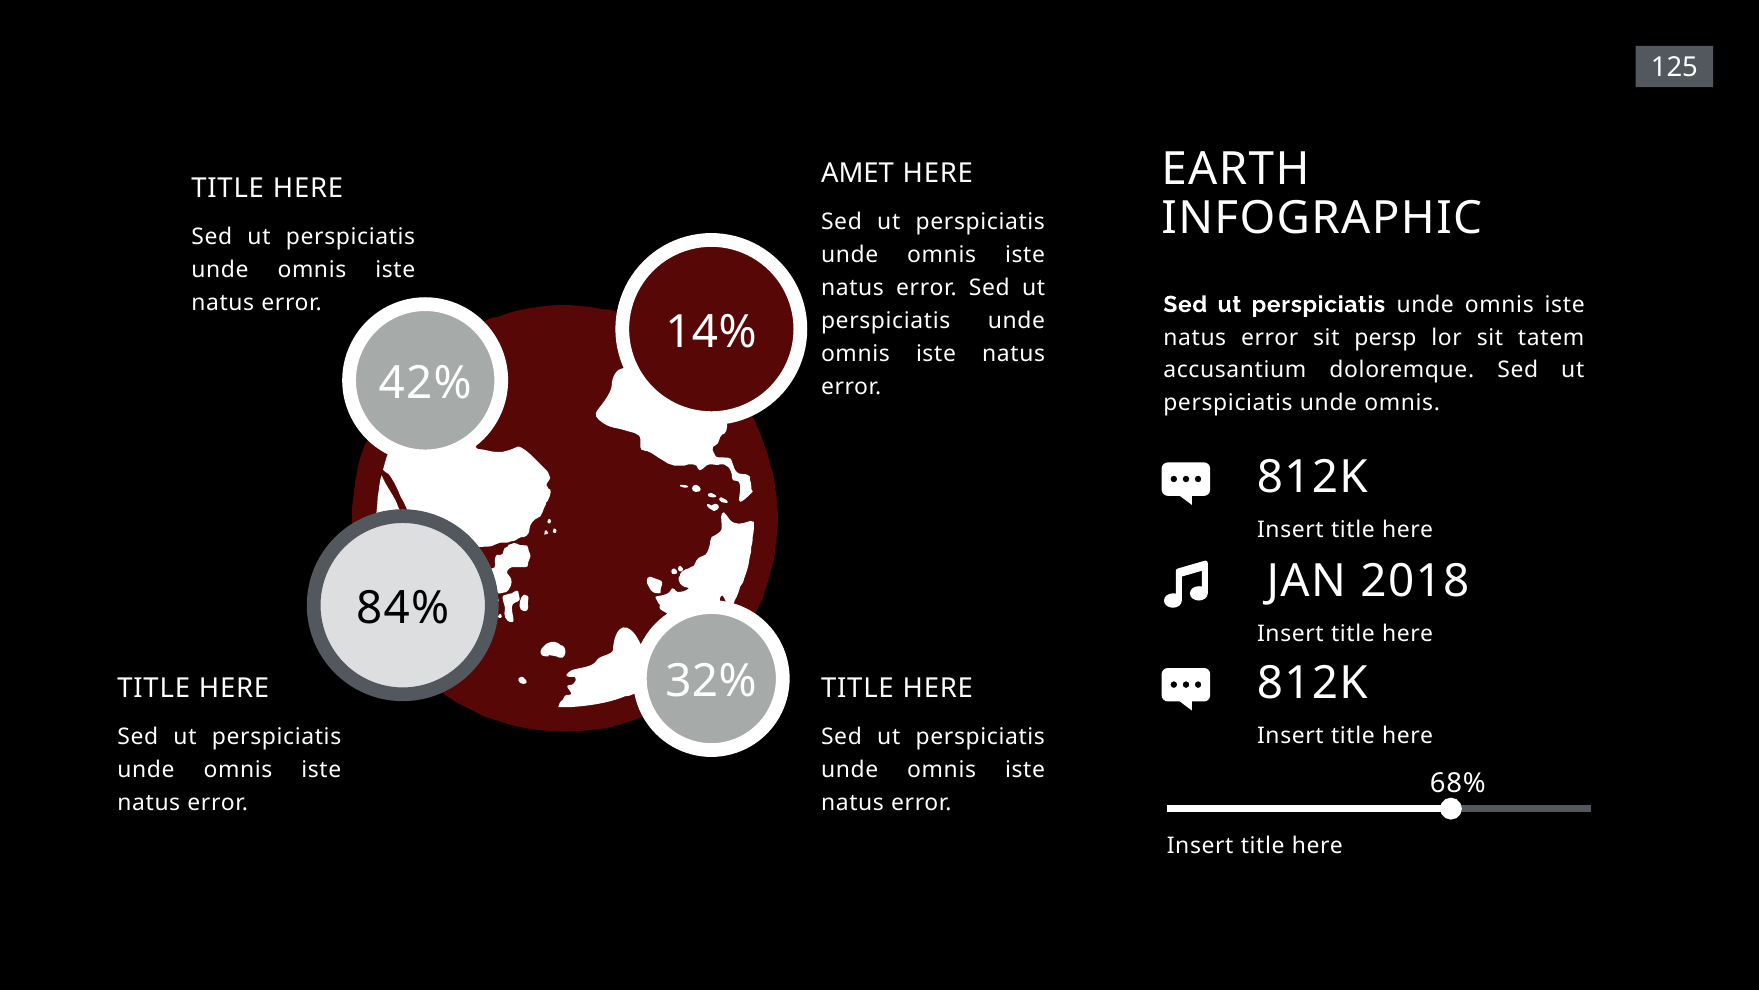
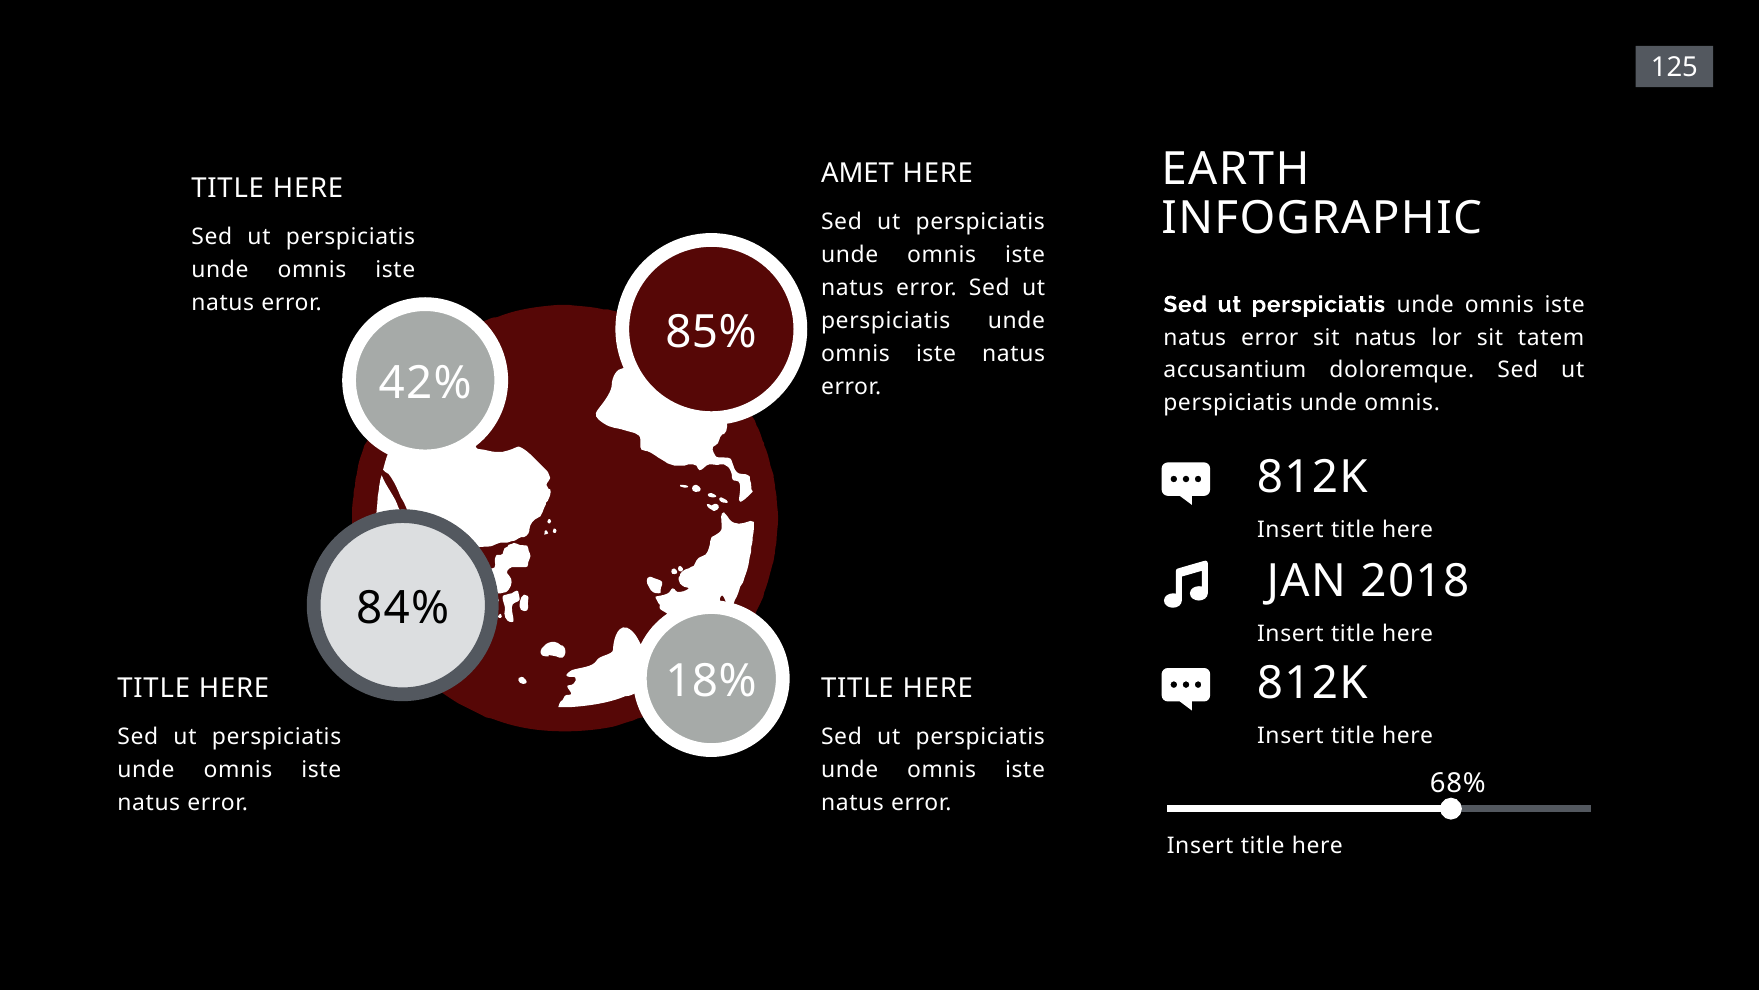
14%: 14% -> 85%
sit persp: persp -> natus
32%: 32% -> 18%
